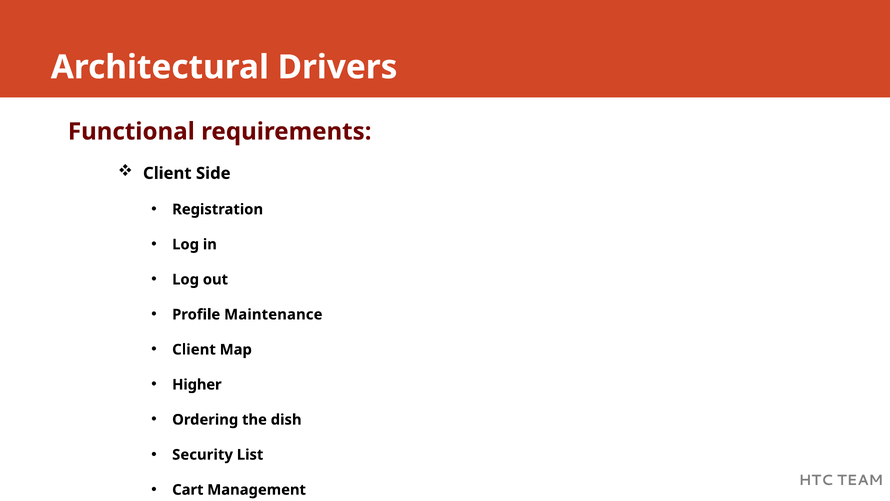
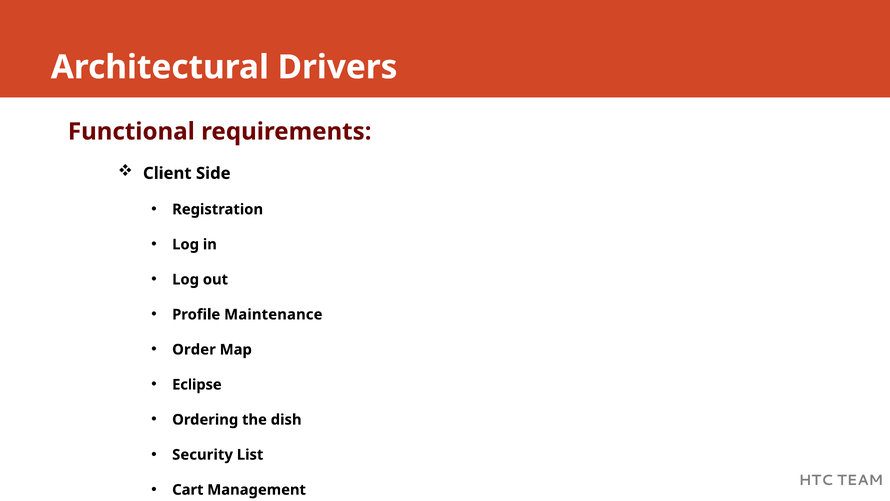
Client at (194, 349): Client -> Order
Higher: Higher -> Eclipse
